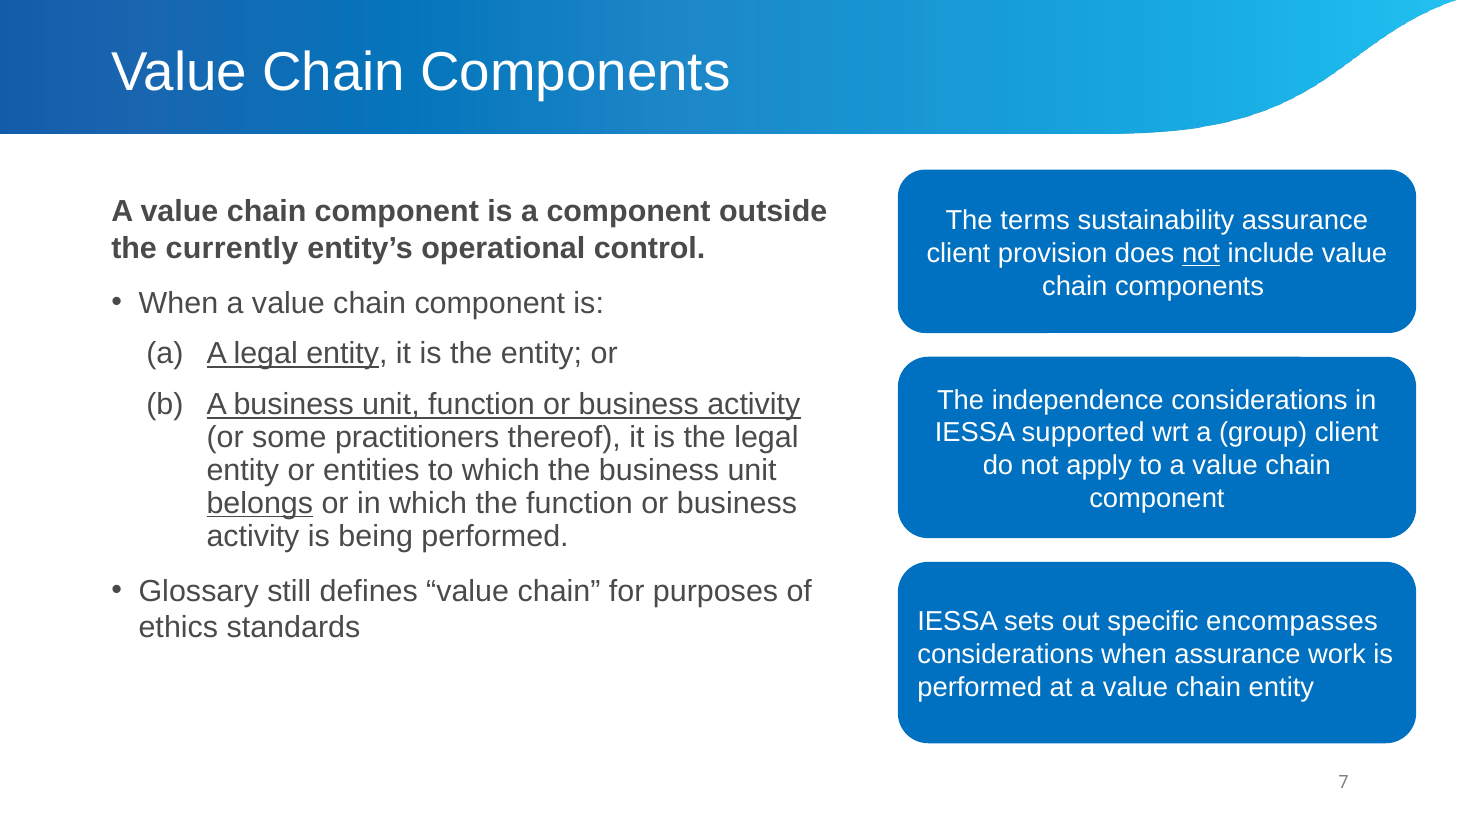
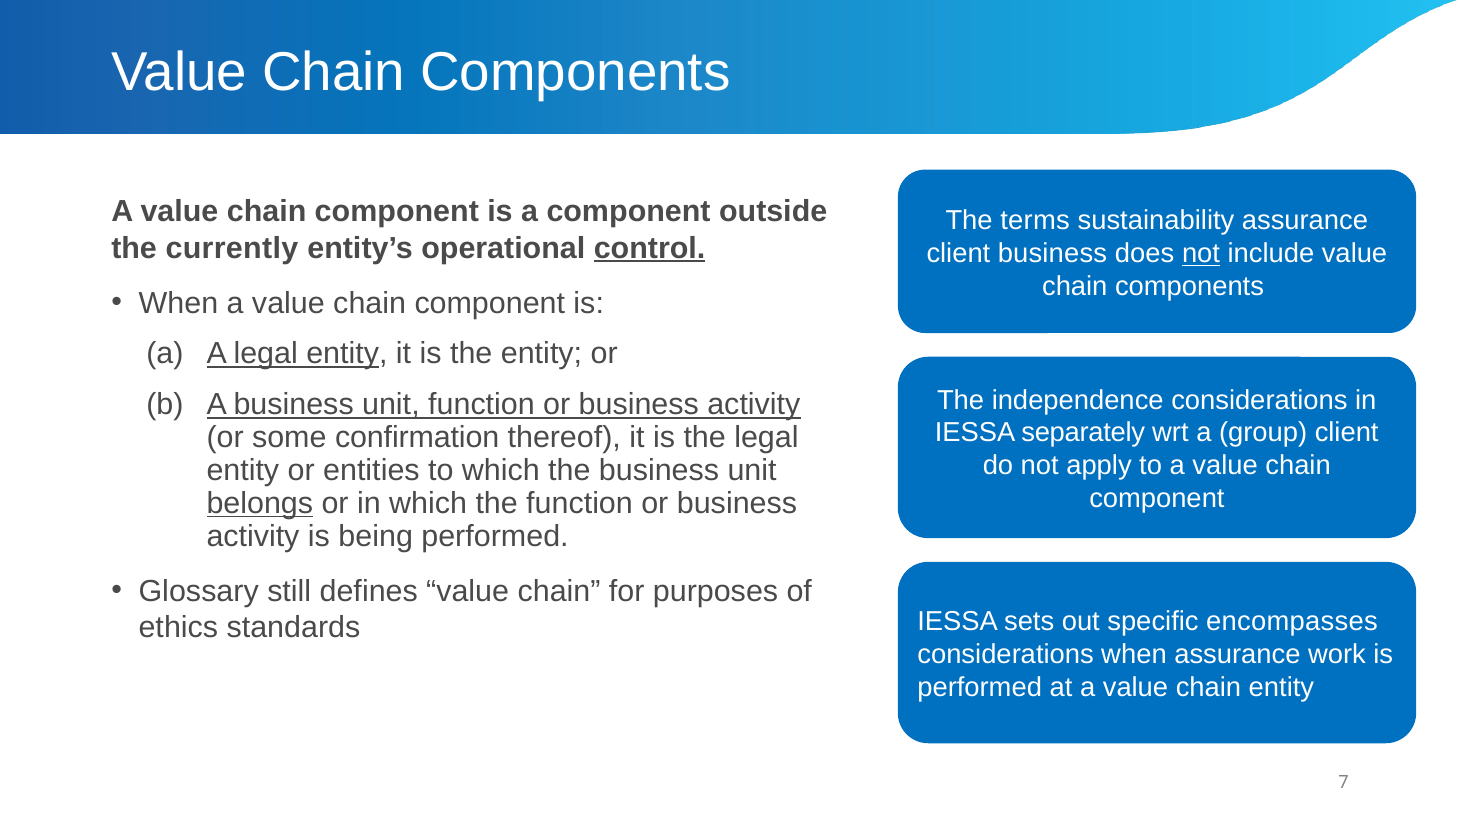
control underline: none -> present
client provision: provision -> business
supported: supported -> separately
practitioners: practitioners -> confirmation
